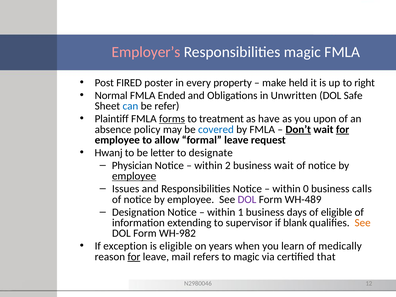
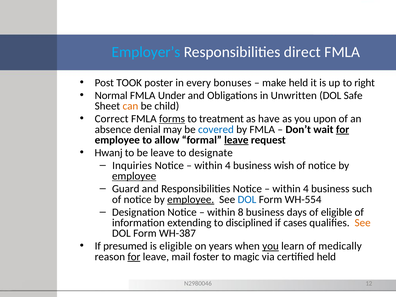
Employer’s colour: pink -> light blue
Responsibilities magic: magic -> direct
FIRED: FIRED -> TOOK
property: property -> bonuses
Ended: Ended -> Under
can colour: blue -> orange
refer: refer -> child
Plaintiff: Plaintiff -> Correct
policy: policy -> denial
Don’t underline: present -> none
leave at (236, 140) underline: none -> present
be letter: letter -> leave
Physician: Physician -> Inquiries
2 at (228, 165): 2 -> 4
business wait: wait -> wish
Issues: Issues -> Guard
0 at (306, 189): 0 -> 4
calls: calls -> such
employee at (191, 199) underline: none -> present
DOL at (247, 199) colour: purple -> blue
WH-489: WH-489 -> WH-554
1: 1 -> 8
supervisor: supervisor -> disciplined
blank: blank -> cases
WH-982: WH-982 -> WH-387
exception: exception -> presumed
you at (271, 246) underline: none -> present
refers: refers -> foster
certified that: that -> held
